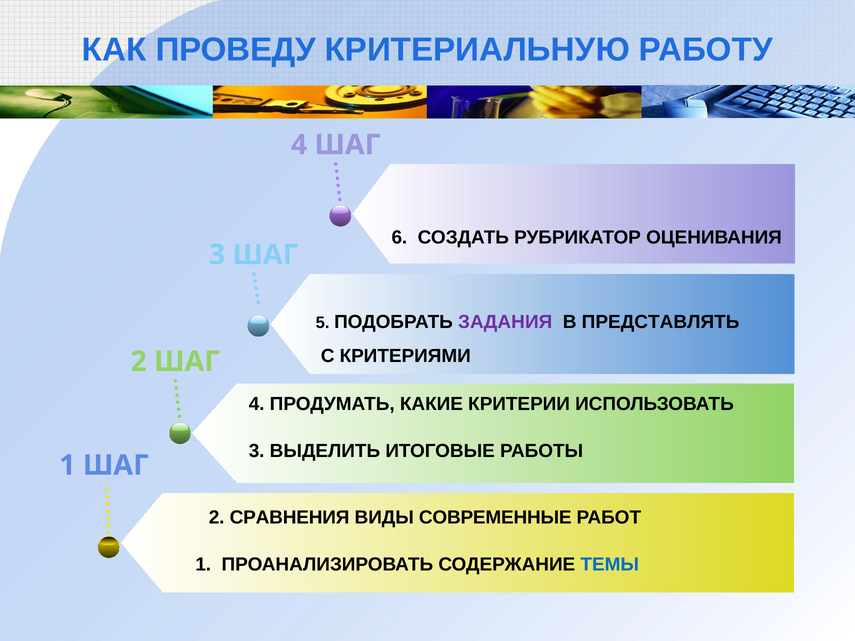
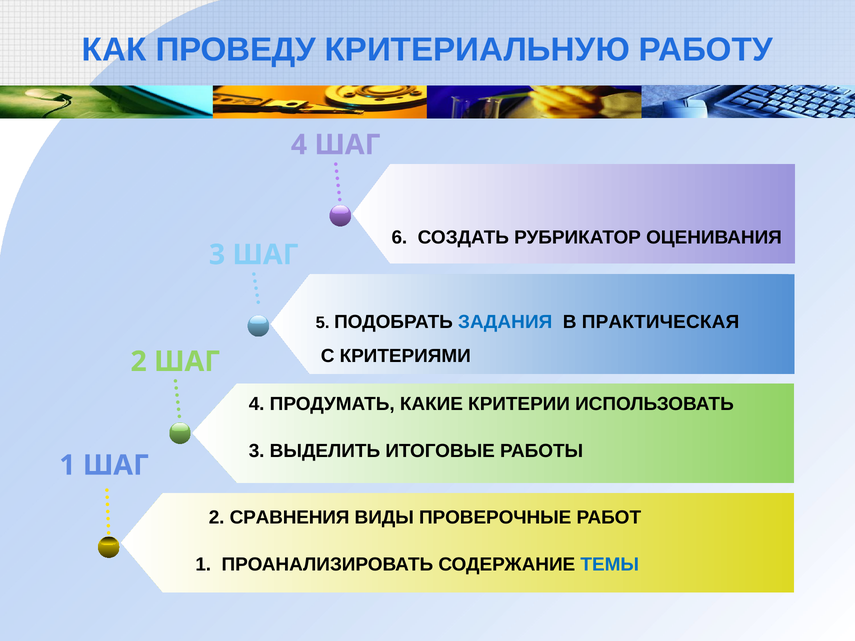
ЗАДАНИЯ colour: purple -> blue
ПРЕДСТАВЛЯТЬ: ПРЕДСТАВЛЯТЬ -> ПРАКТИЧЕСКАЯ
СОВРЕМЕННЫЕ: СОВРЕМЕННЫЕ -> ПРОВЕРОЧНЫЕ
